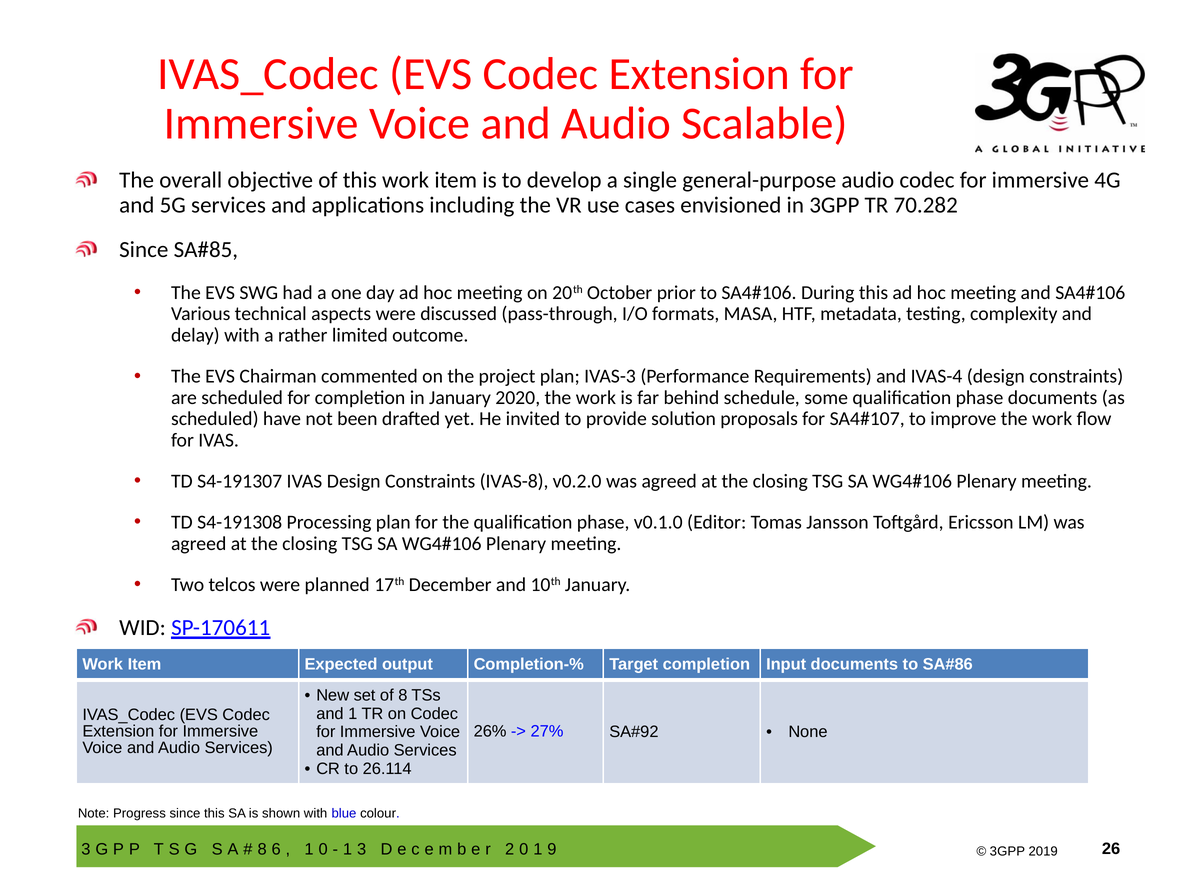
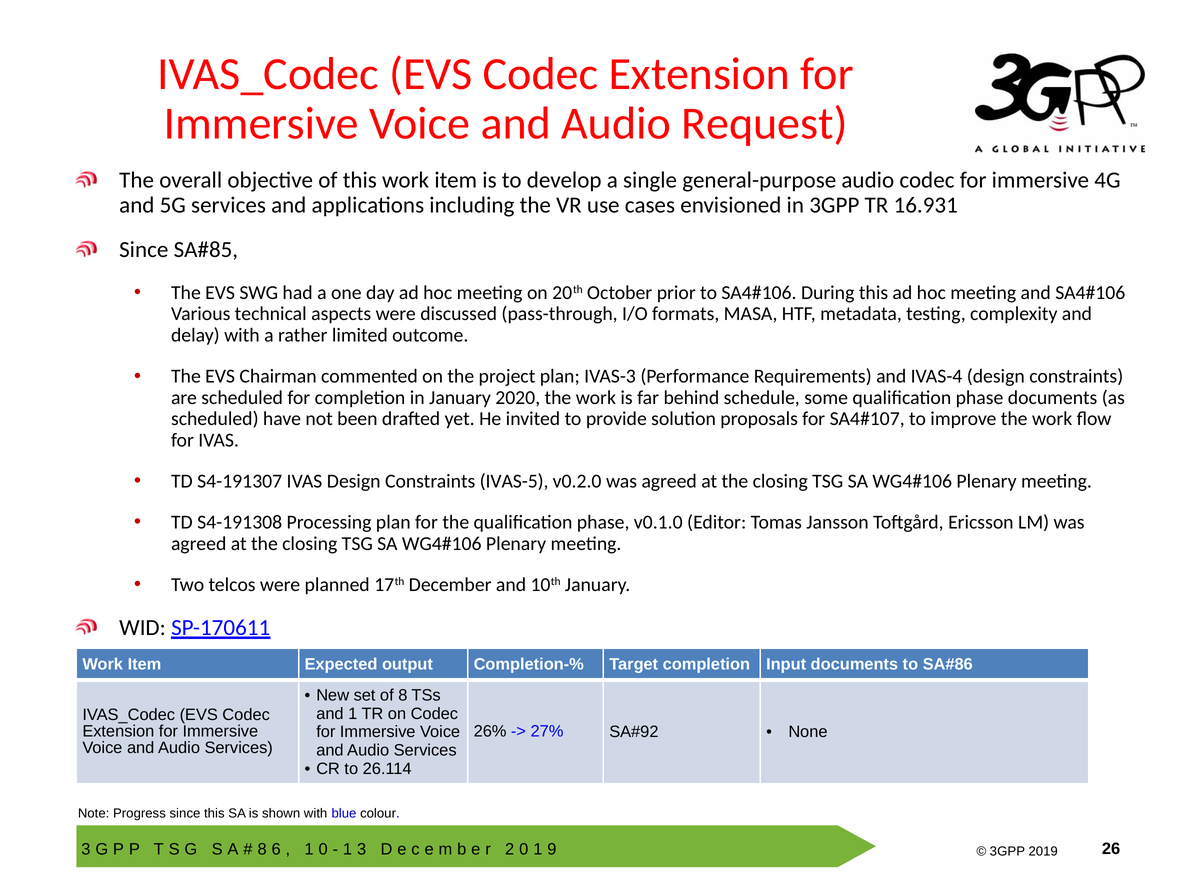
Scalable: Scalable -> Request
70.282: 70.282 -> 16.931
IVAS-8: IVAS-8 -> IVAS-5
